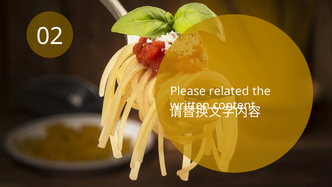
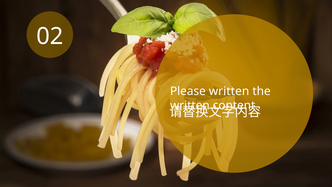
Please related: related -> written
